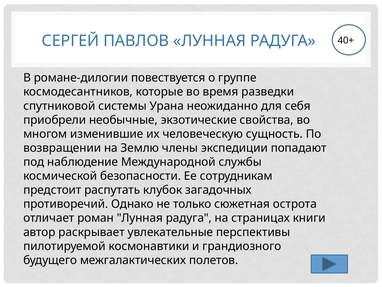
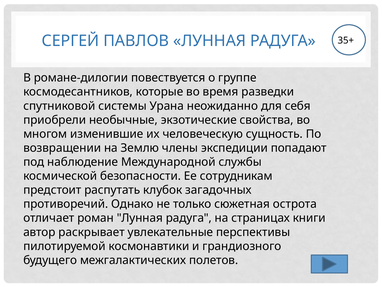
40+: 40+ -> 35+
